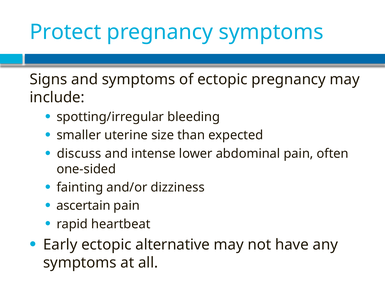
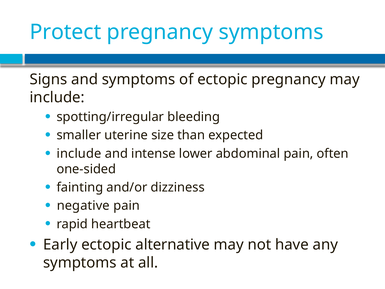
discuss at (79, 153): discuss -> include
ascertain: ascertain -> negative
